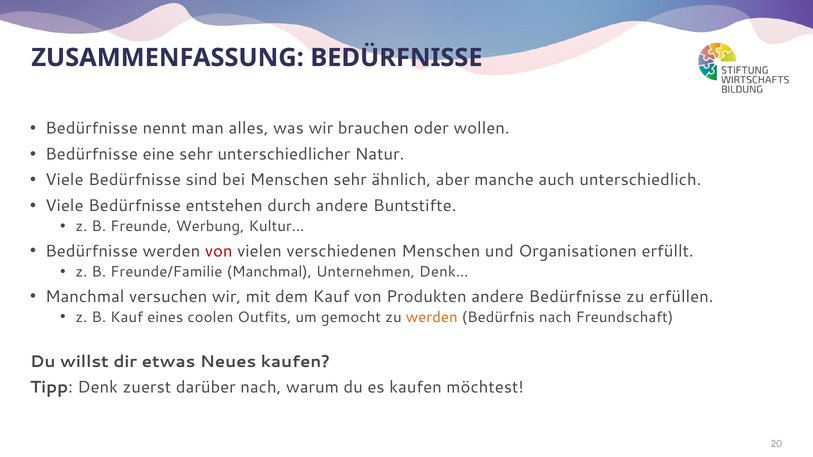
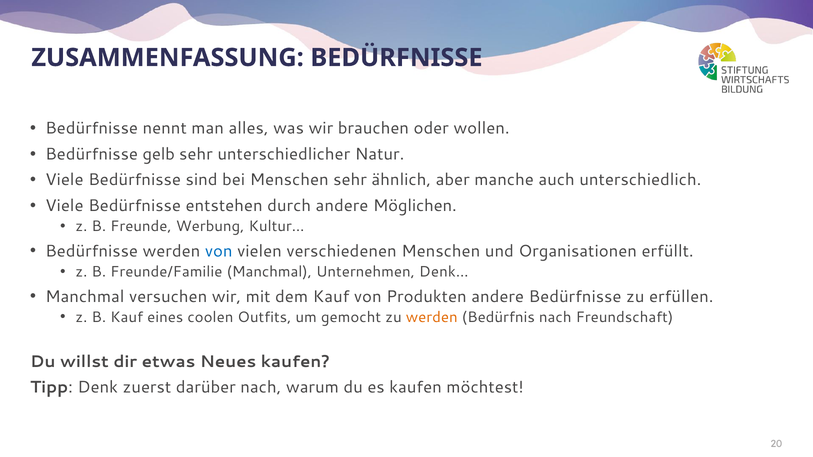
eine: eine -> gelb
Buntstifte: Buntstifte -> Möglichen
von at (219, 251) colour: red -> blue
